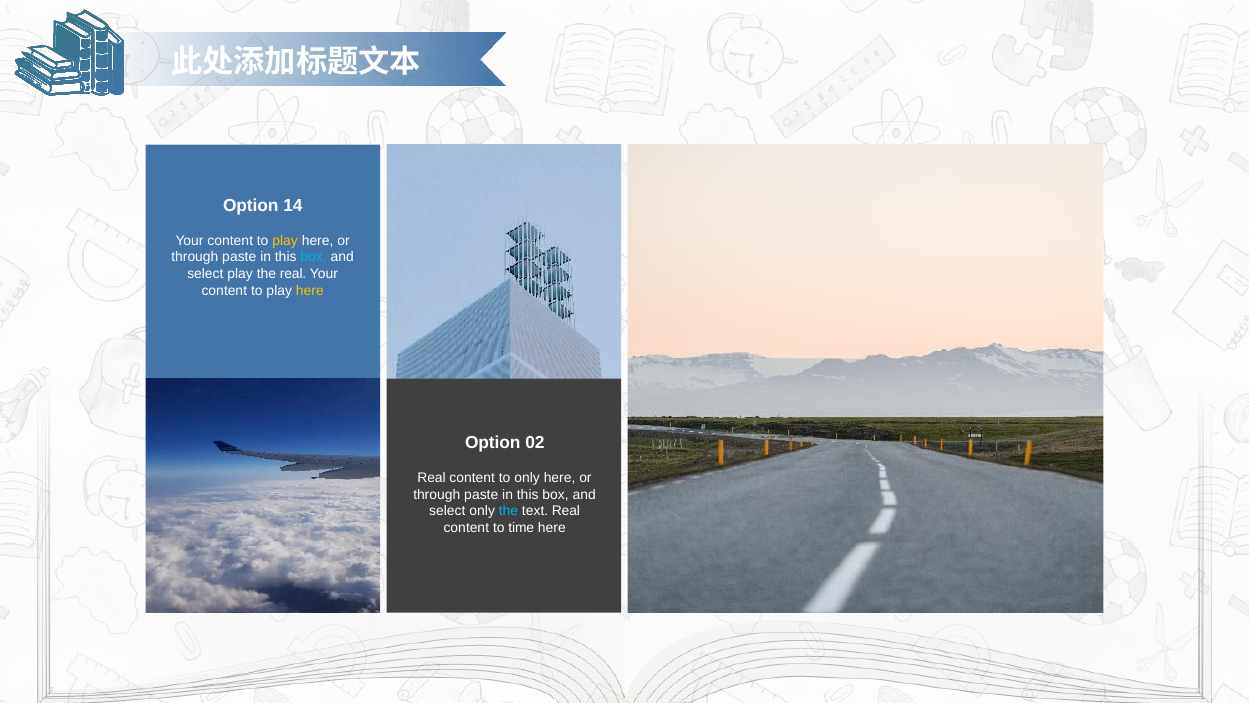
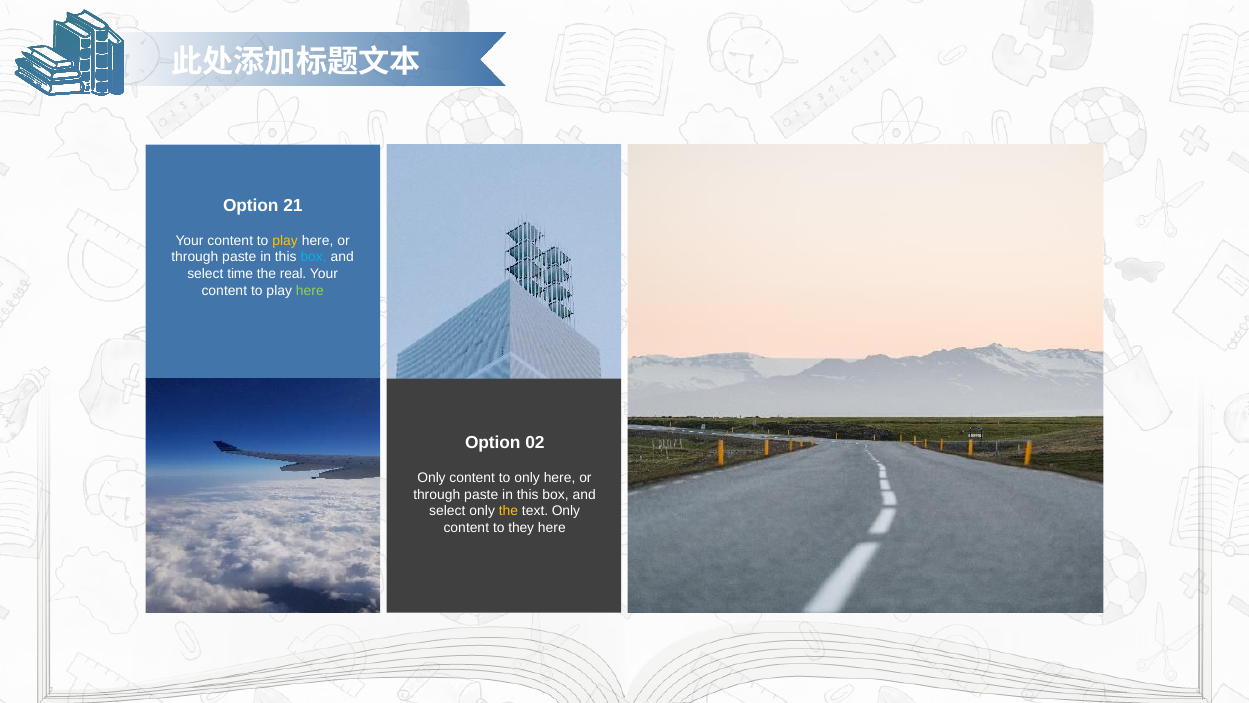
14: 14 -> 21
select play: play -> time
here at (310, 290) colour: yellow -> light green
Real at (432, 477): Real -> Only
the at (508, 511) colour: light blue -> yellow
text Real: Real -> Only
time: time -> they
